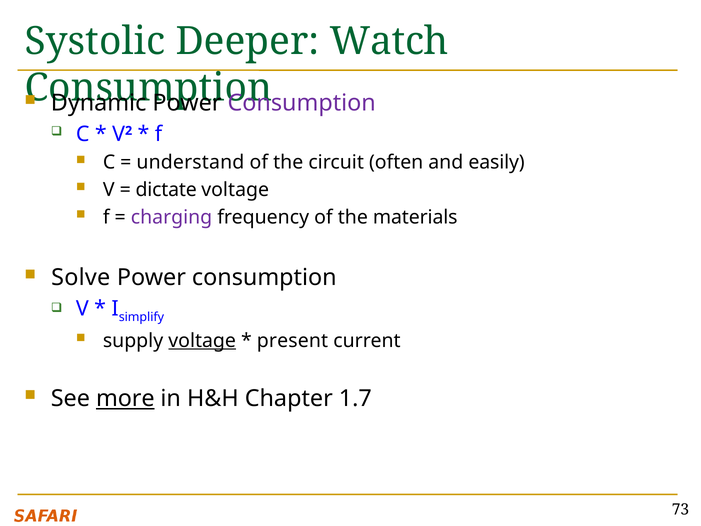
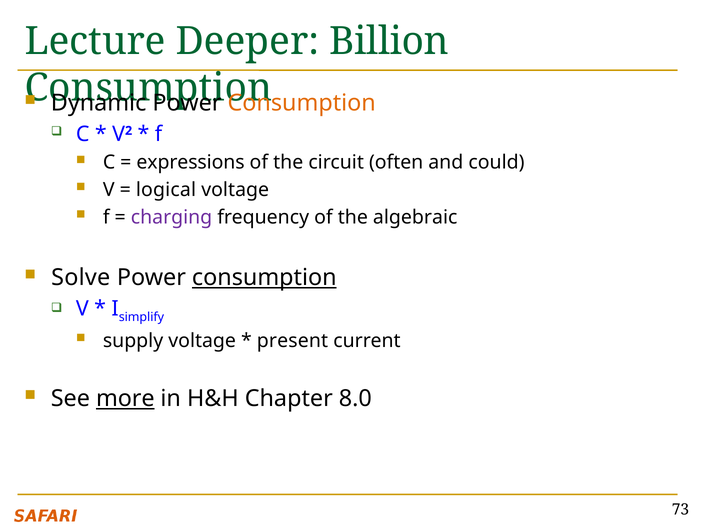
Systolic: Systolic -> Lecture
Watch: Watch -> Billion
Consumption at (302, 103) colour: purple -> orange
understand: understand -> expressions
easily: easily -> could
dictate: dictate -> logical
materials: materials -> algebraic
consumption at (264, 278) underline: none -> present
voltage at (202, 340) underline: present -> none
1.7: 1.7 -> 8.0
